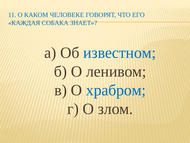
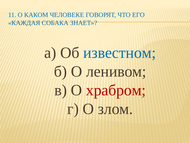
храбром colour: blue -> red
